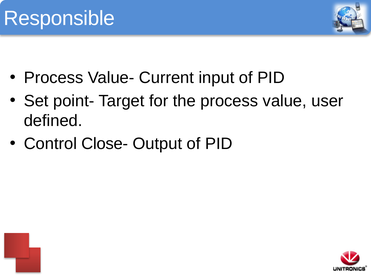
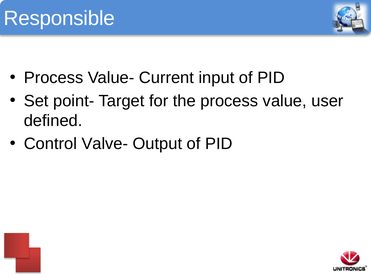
Close-: Close- -> Valve-
